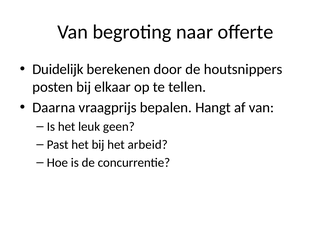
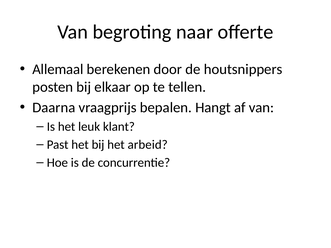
Duidelijk: Duidelijk -> Allemaal
geen: geen -> klant
